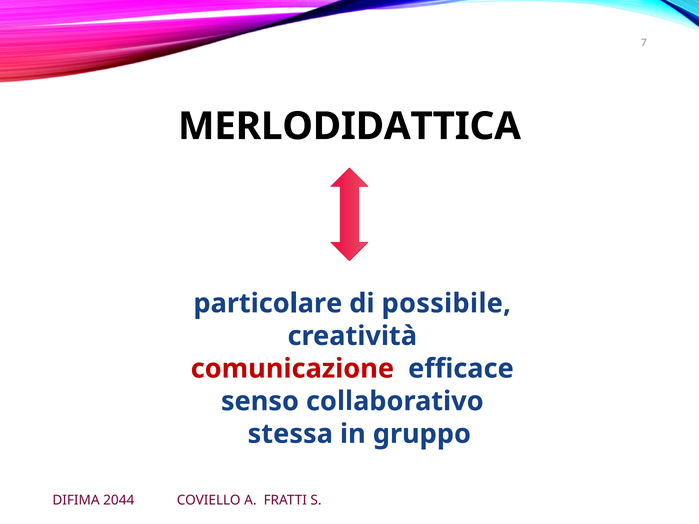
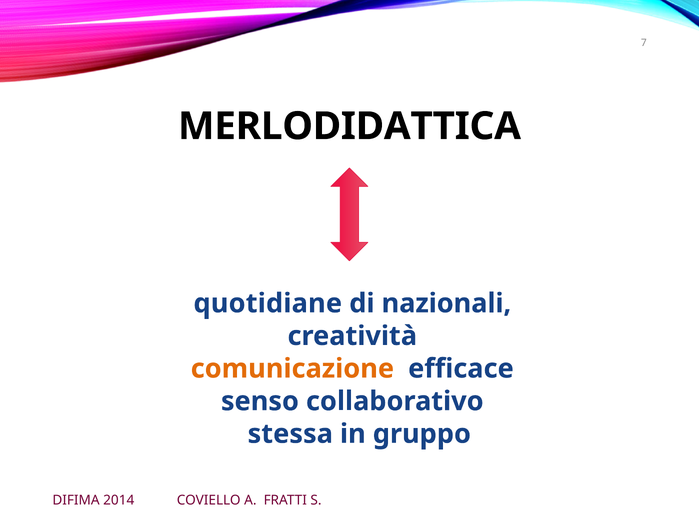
particolare: particolare -> quotidiane
possibile: possibile -> nazionali
comunicazione colour: red -> orange
2044: 2044 -> 2014
